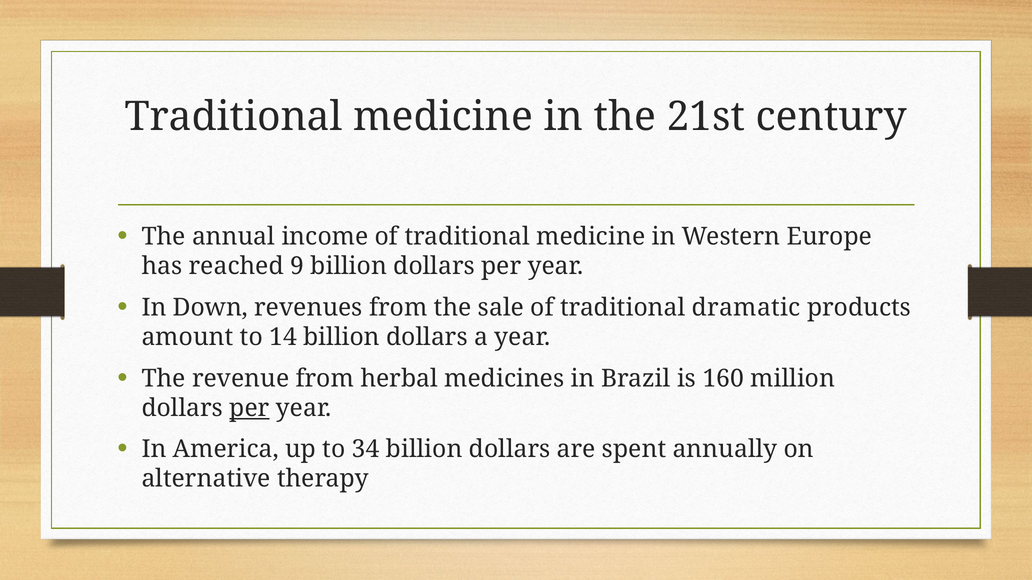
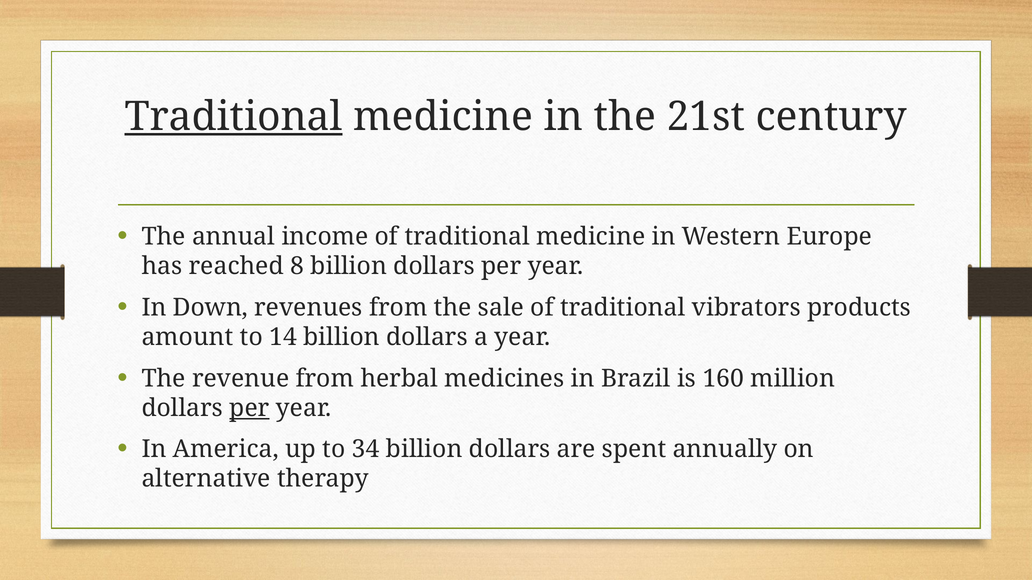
Traditional at (234, 117) underline: none -> present
9: 9 -> 8
dramatic: dramatic -> vibrators
